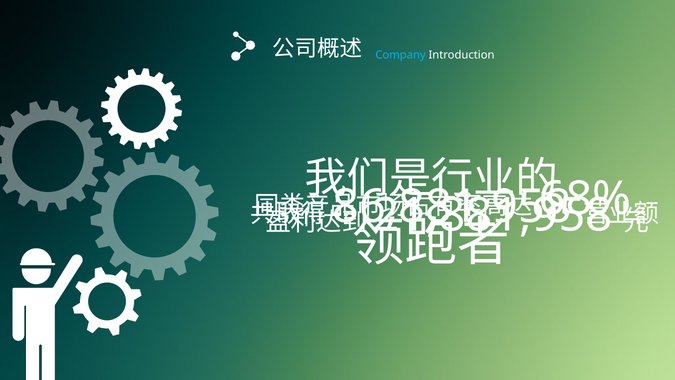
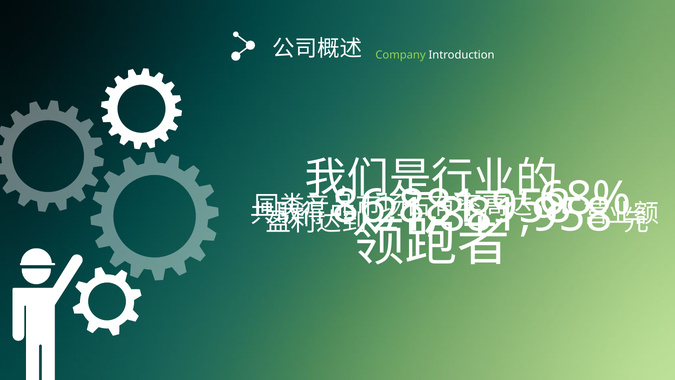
Company colour: light blue -> light green
